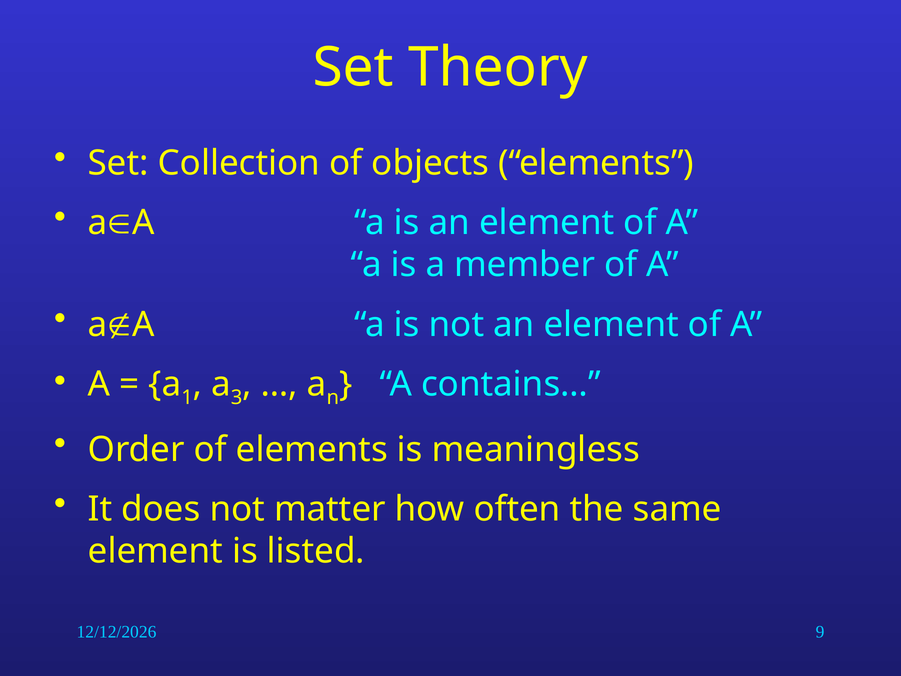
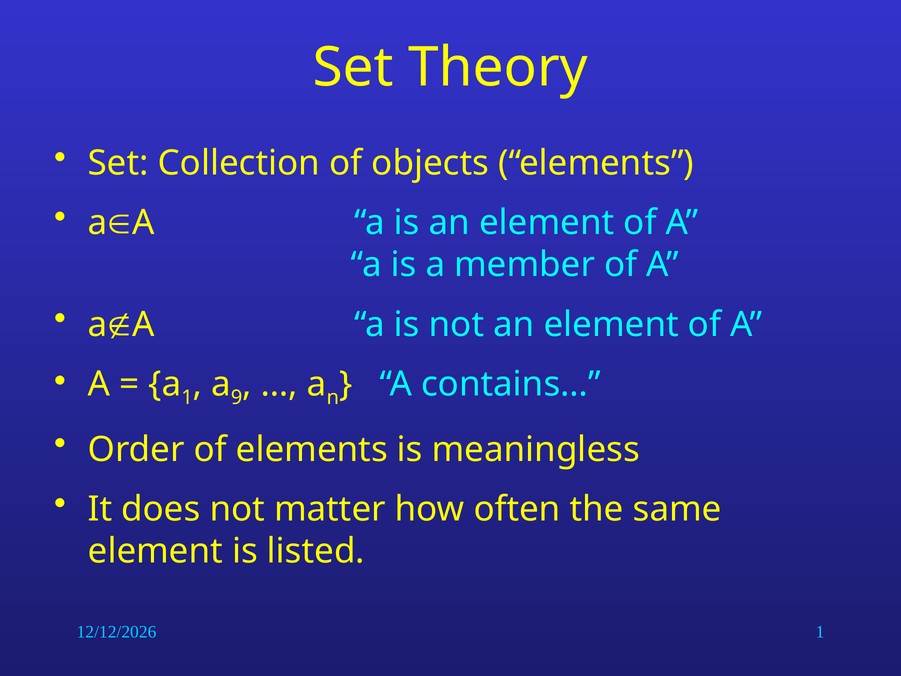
3: 3 -> 9
9 at (820, 632): 9 -> 1
